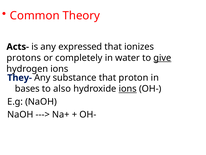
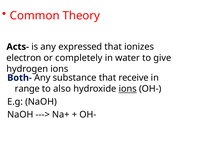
protons: protons -> electron
give underline: present -> none
They-: They- -> Both-
proton: proton -> receive
bases: bases -> range
